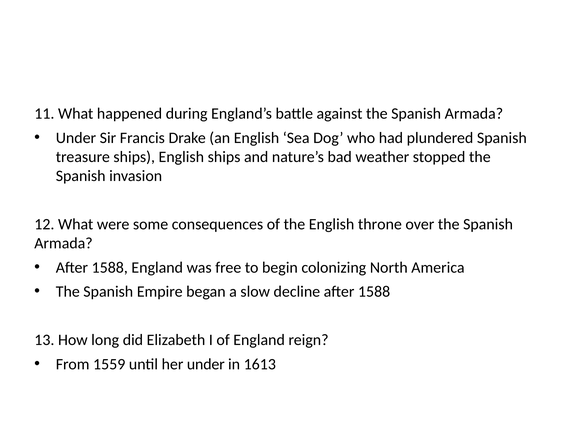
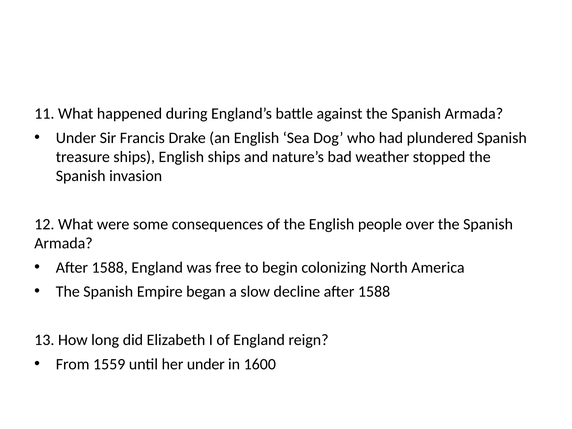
throne: throne -> people
1613: 1613 -> 1600
